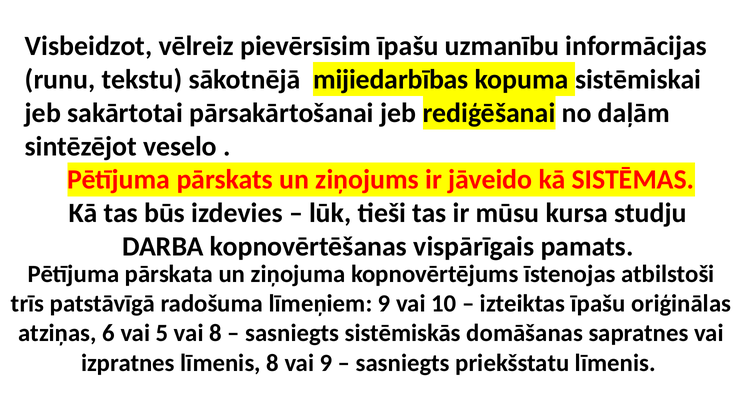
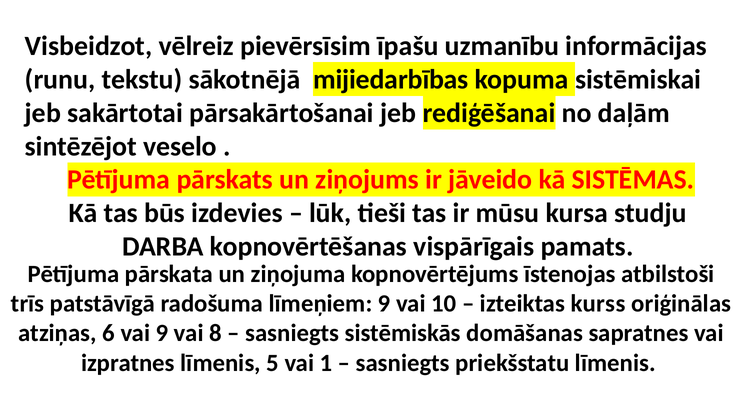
izteiktas īpašu: īpašu -> kurss
vai 5: 5 -> 9
līmenis 8: 8 -> 5
vai 9: 9 -> 1
